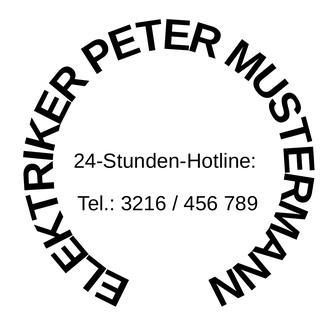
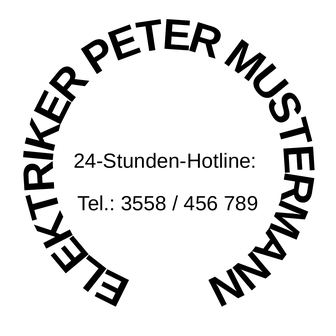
3216: 3216 -> 3558
